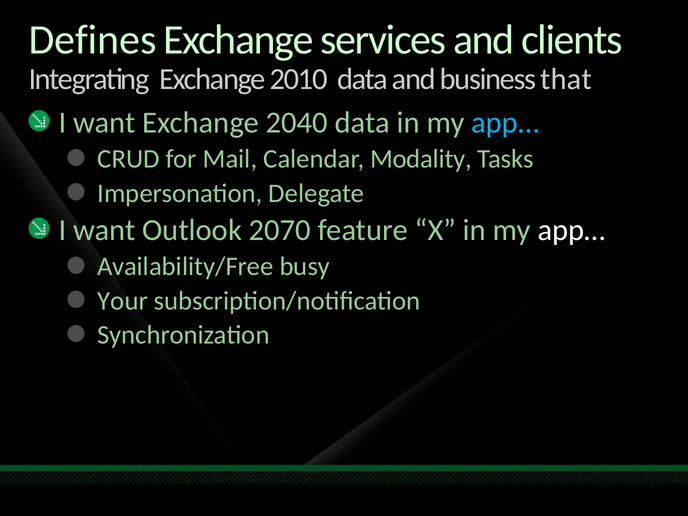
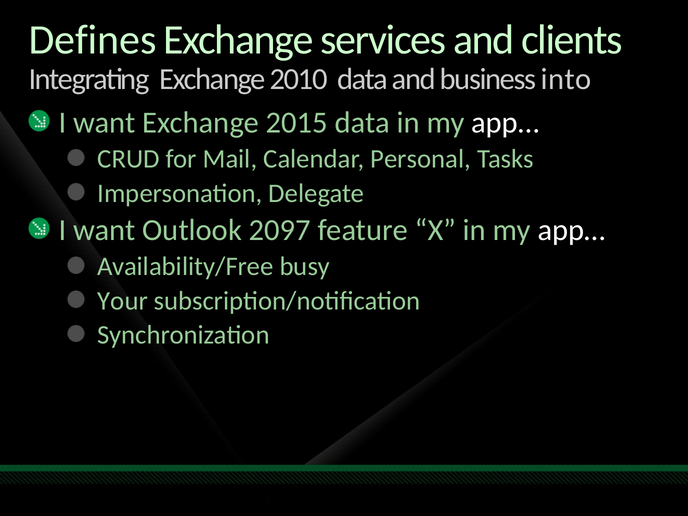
that: that -> into
2040: 2040 -> 2015
app… at (505, 123) colour: light blue -> white
Modality: Modality -> Personal
2070: 2070 -> 2097
